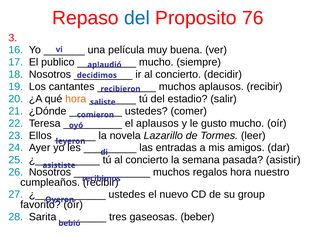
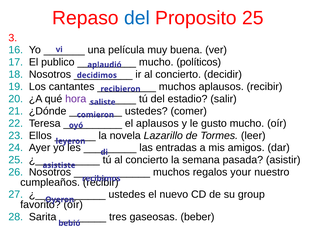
Proposito 76: 76 -> 25
siempre: siempre -> políticos
hora at (76, 99) colour: orange -> purple
regalos hora: hora -> your
